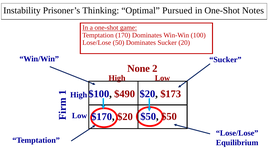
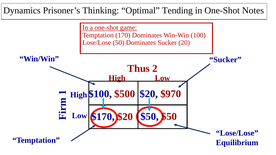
Instability: Instability -> Dynamics
Pursued: Pursued -> Tending
None: None -> Thus
$490: $490 -> $500
$173: $173 -> $970
